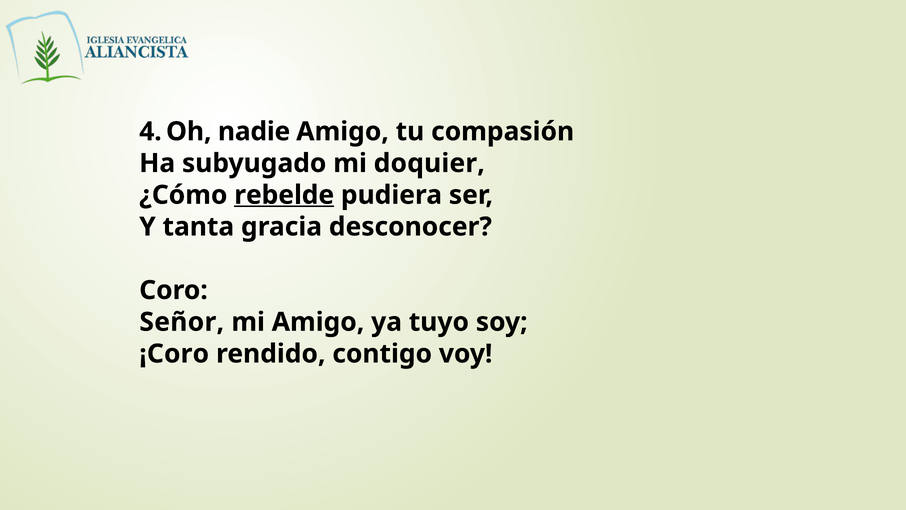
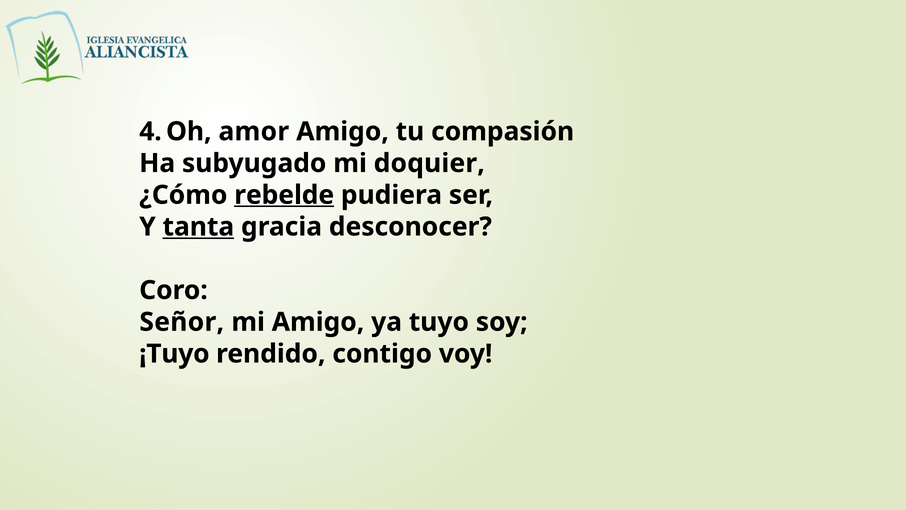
nadie: nadie -> amor
tanta underline: none -> present
¡Coro: ¡Coro -> ¡Tuyo
